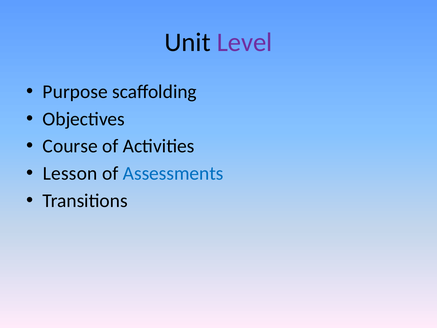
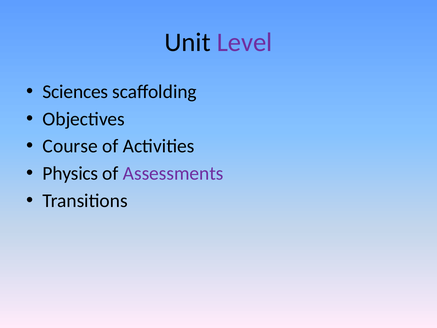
Purpose: Purpose -> Sciences
Lesson: Lesson -> Physics
Assessments colour: blue -> purple
